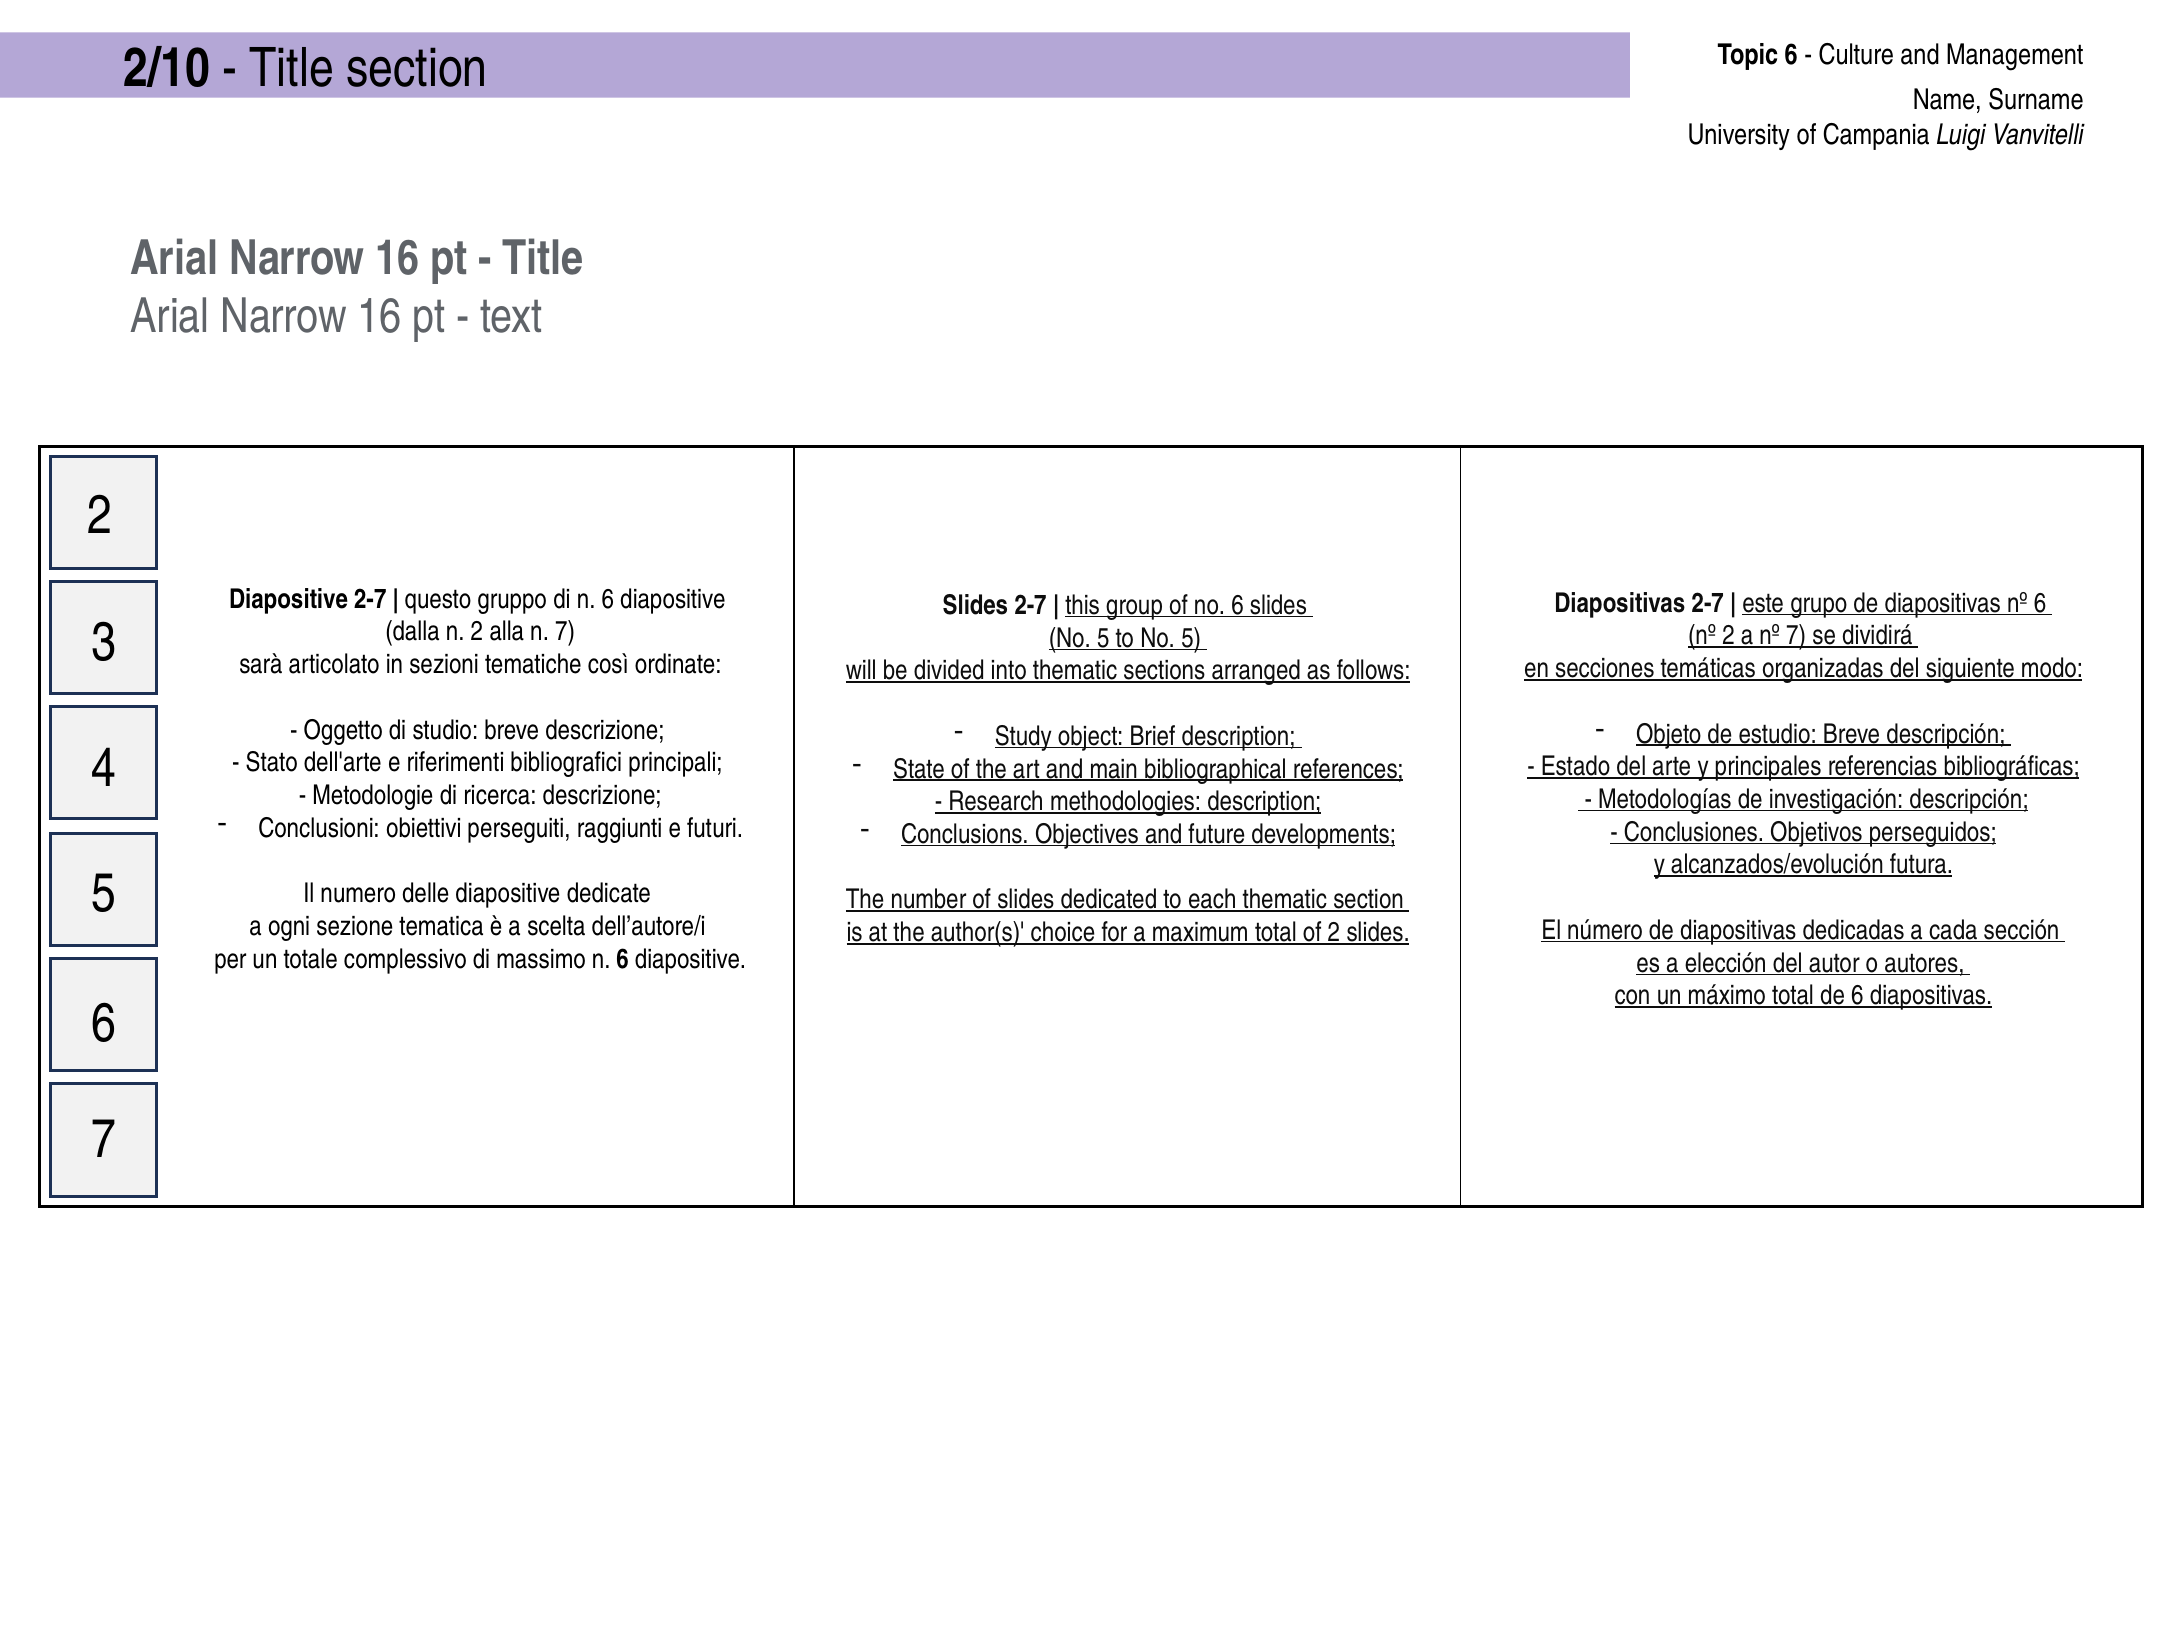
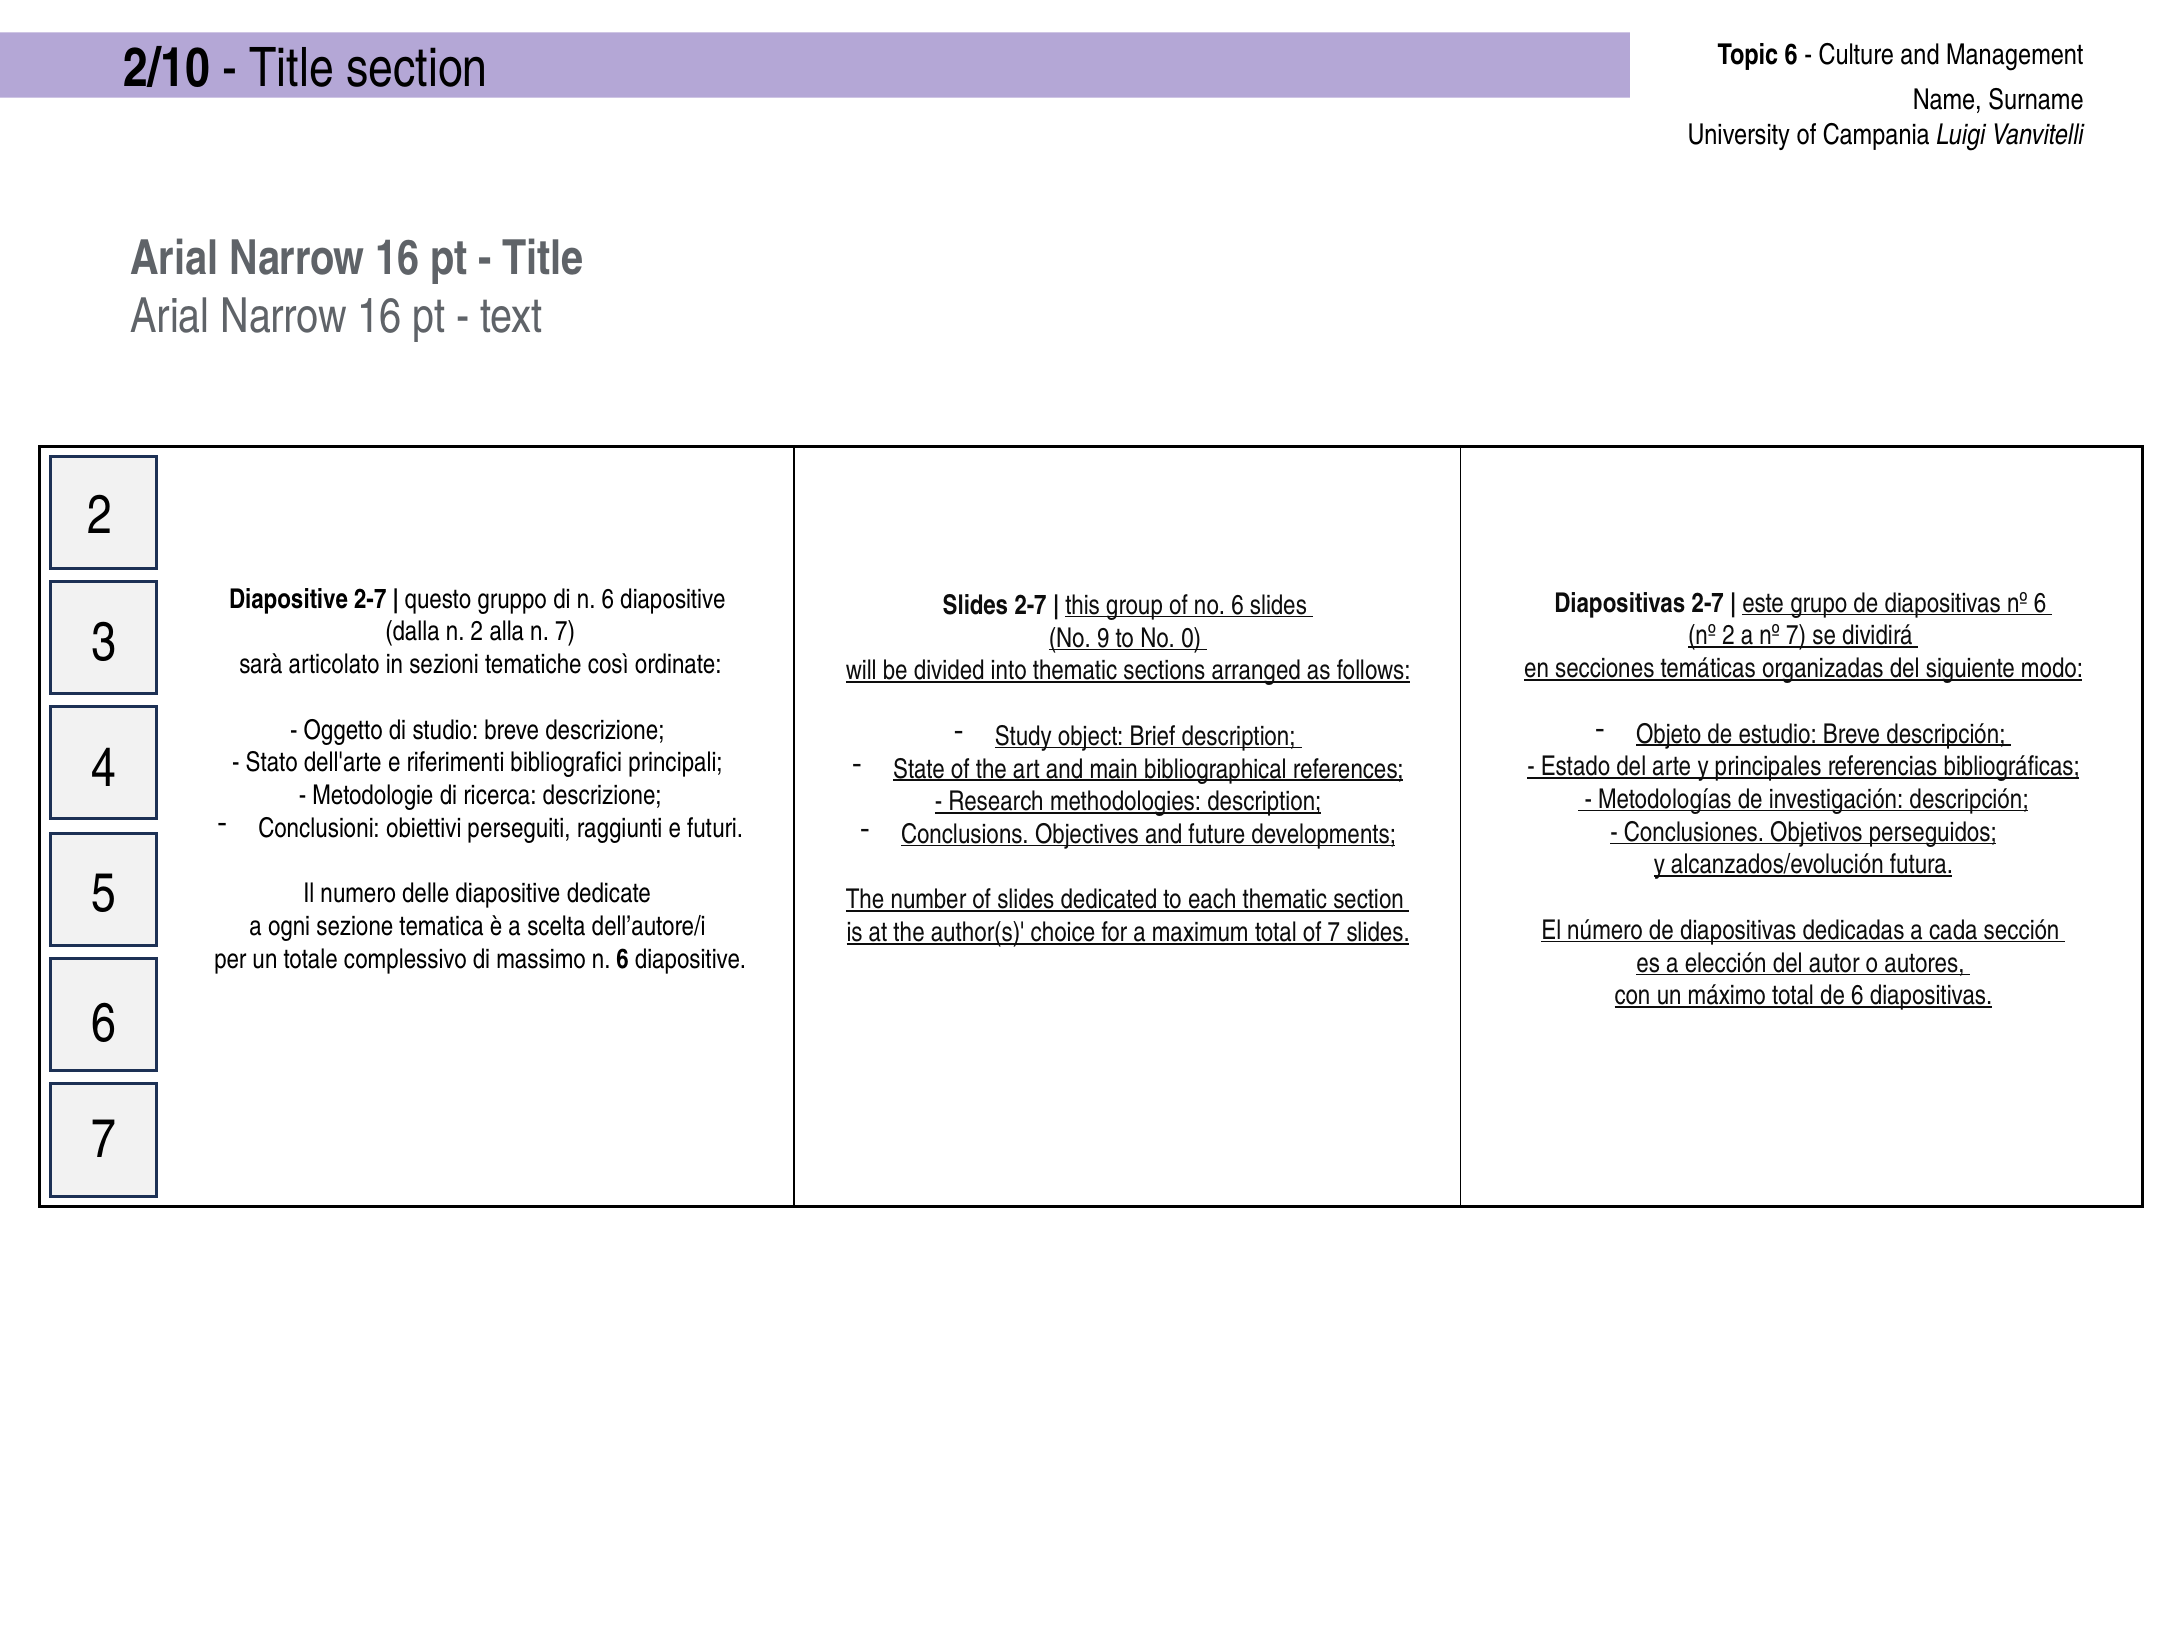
5 at (1103, 638): 5 -> 9
to No 5: 5 -> 0
of 2: 2 -> 7
